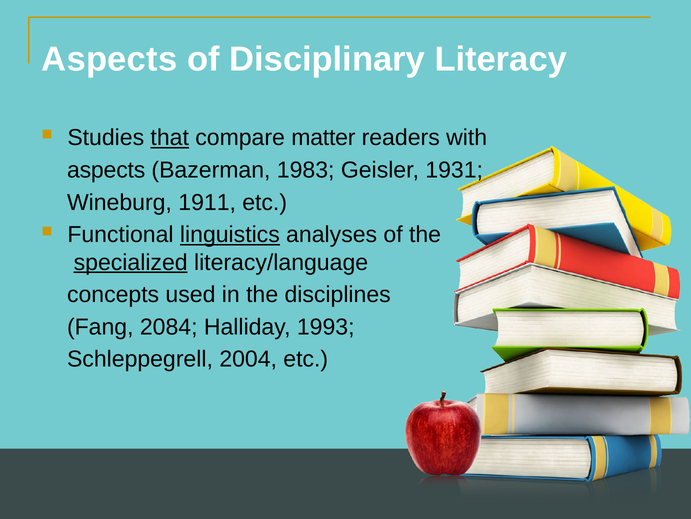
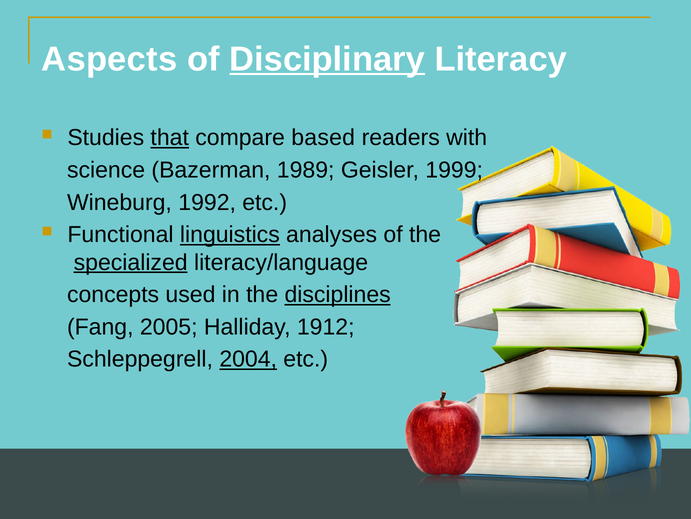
Disciplinary underline: none -> present
matter: matter -> based
aspects at (106, 170): aspects -> science
1983: 1983 -> 1989
1931: 1931 -> 1999
1911: 1911 -> 1992
disciplines underline: none -> present
2084: 2084 -> 2005
1993: 1993 -> 1912
2004 underline: none -> present
